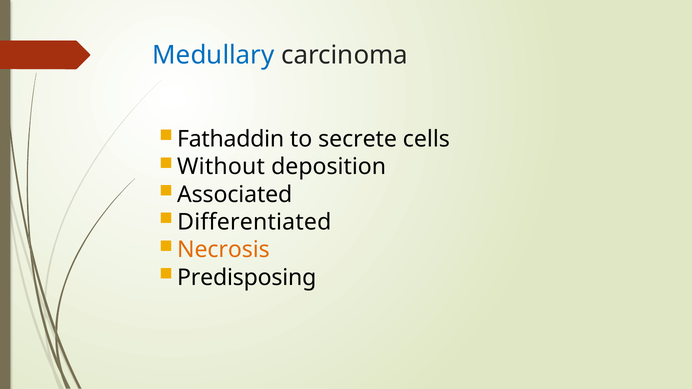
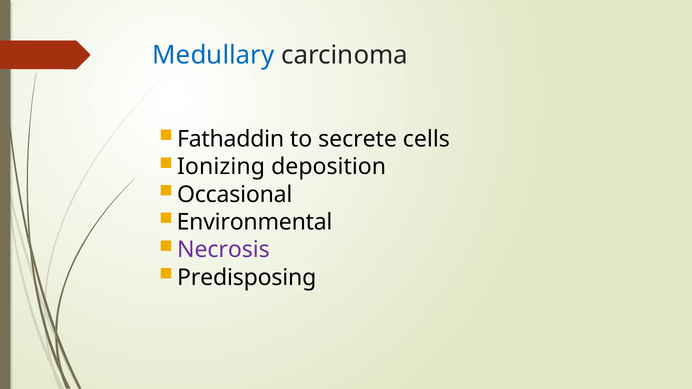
Without: Without -> Ionizing
Associated: Associated -> Occasional
Differentiated: Differentiated -> Environmental
Necrosis colour: orange -> purple
